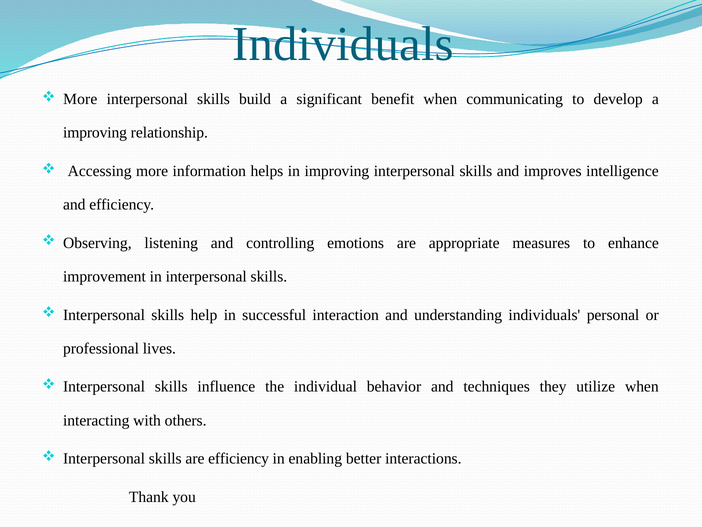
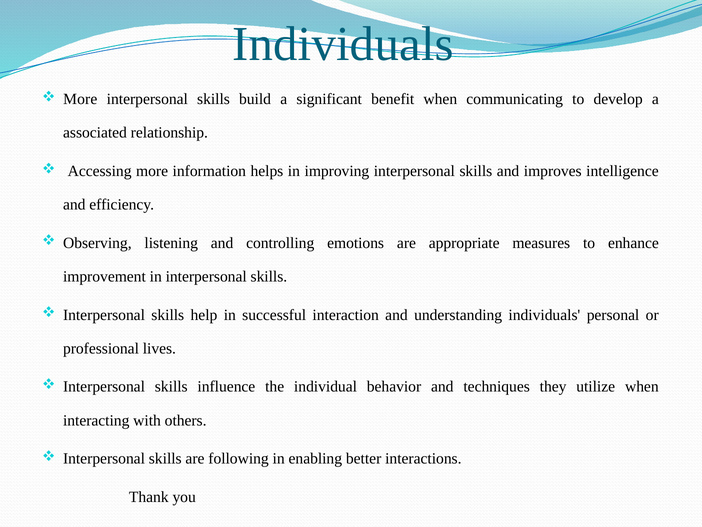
improving at (95, 133): improving -> associated
are efficiency: efficiency -> following
